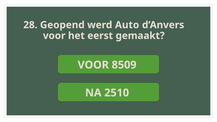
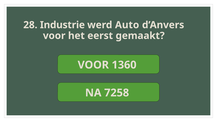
Geopend: Geopend -> Industrie
8509: 8509 -> 1360
2510: 2510 -> 7258
